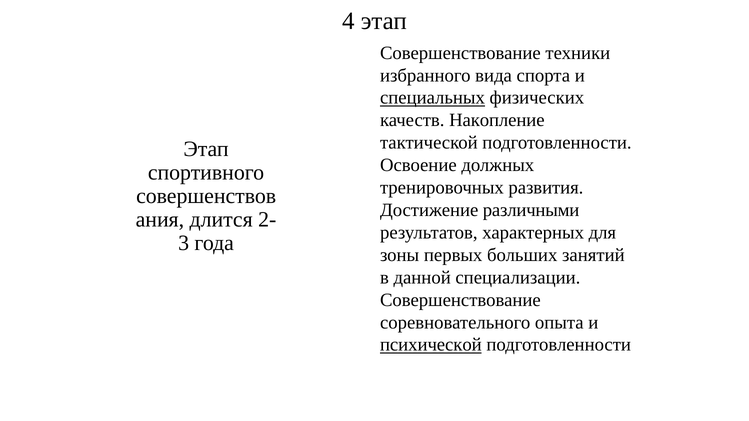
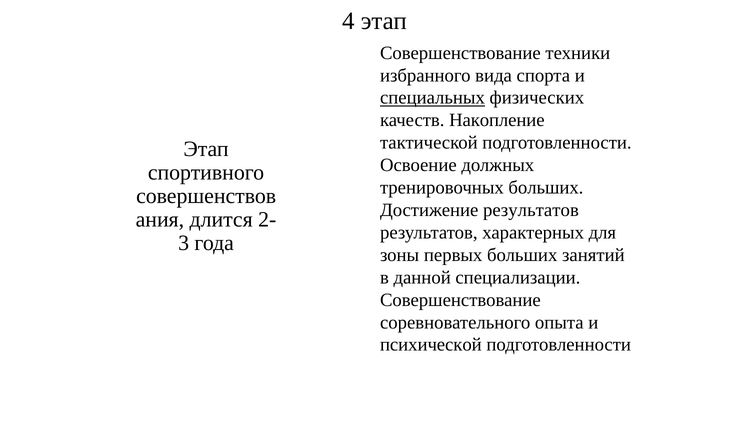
тренировочных развития: развития -> больших
Достижение различными: различными -> результатов
психической underline: present -> none
